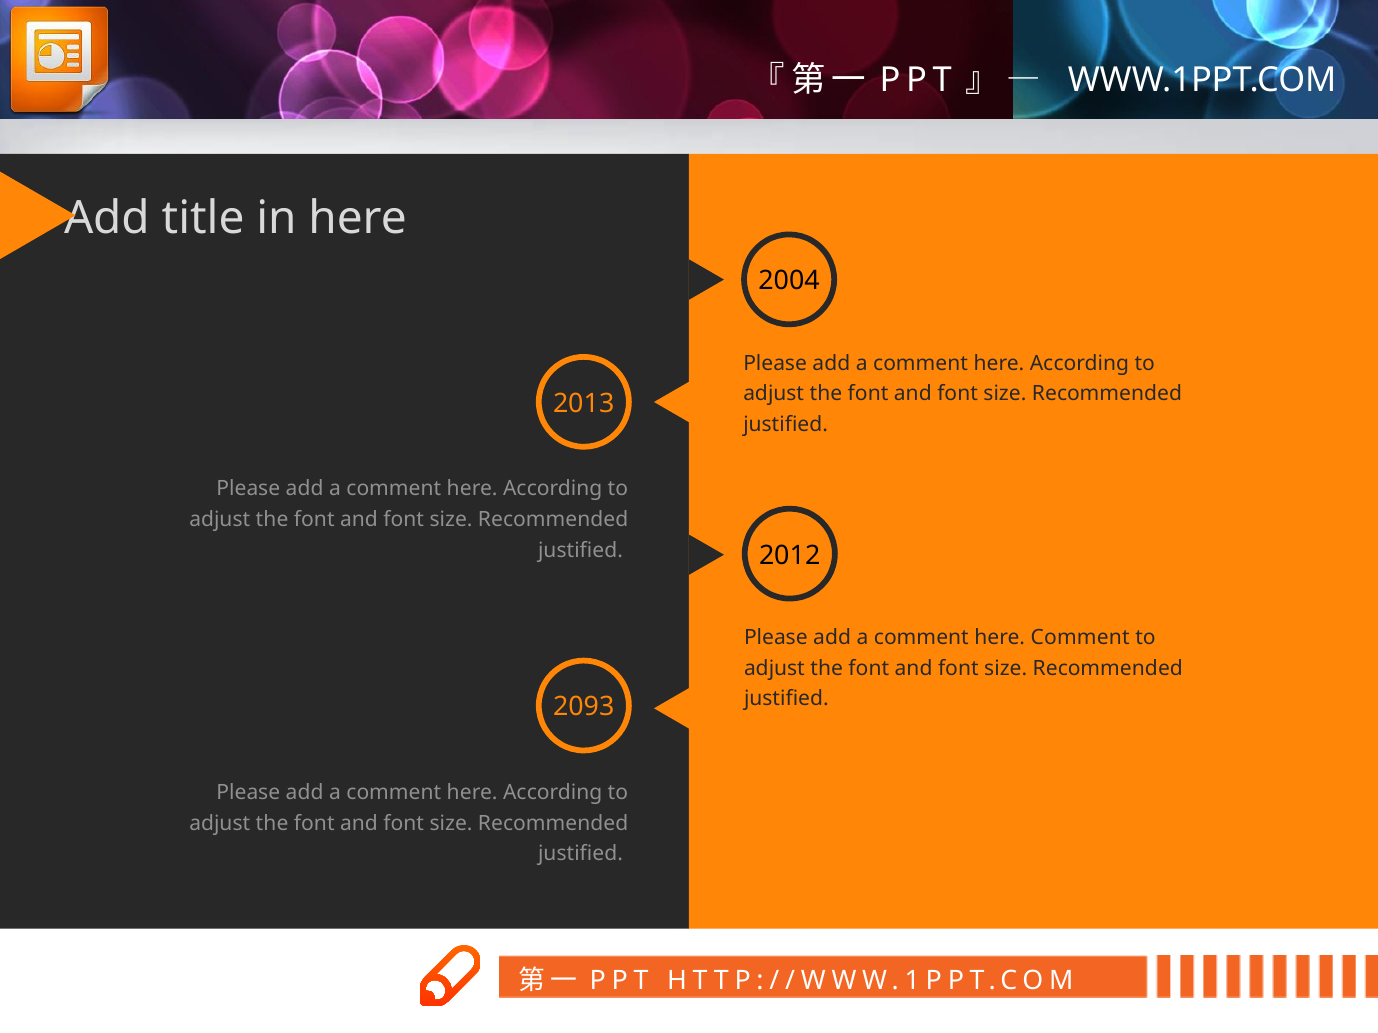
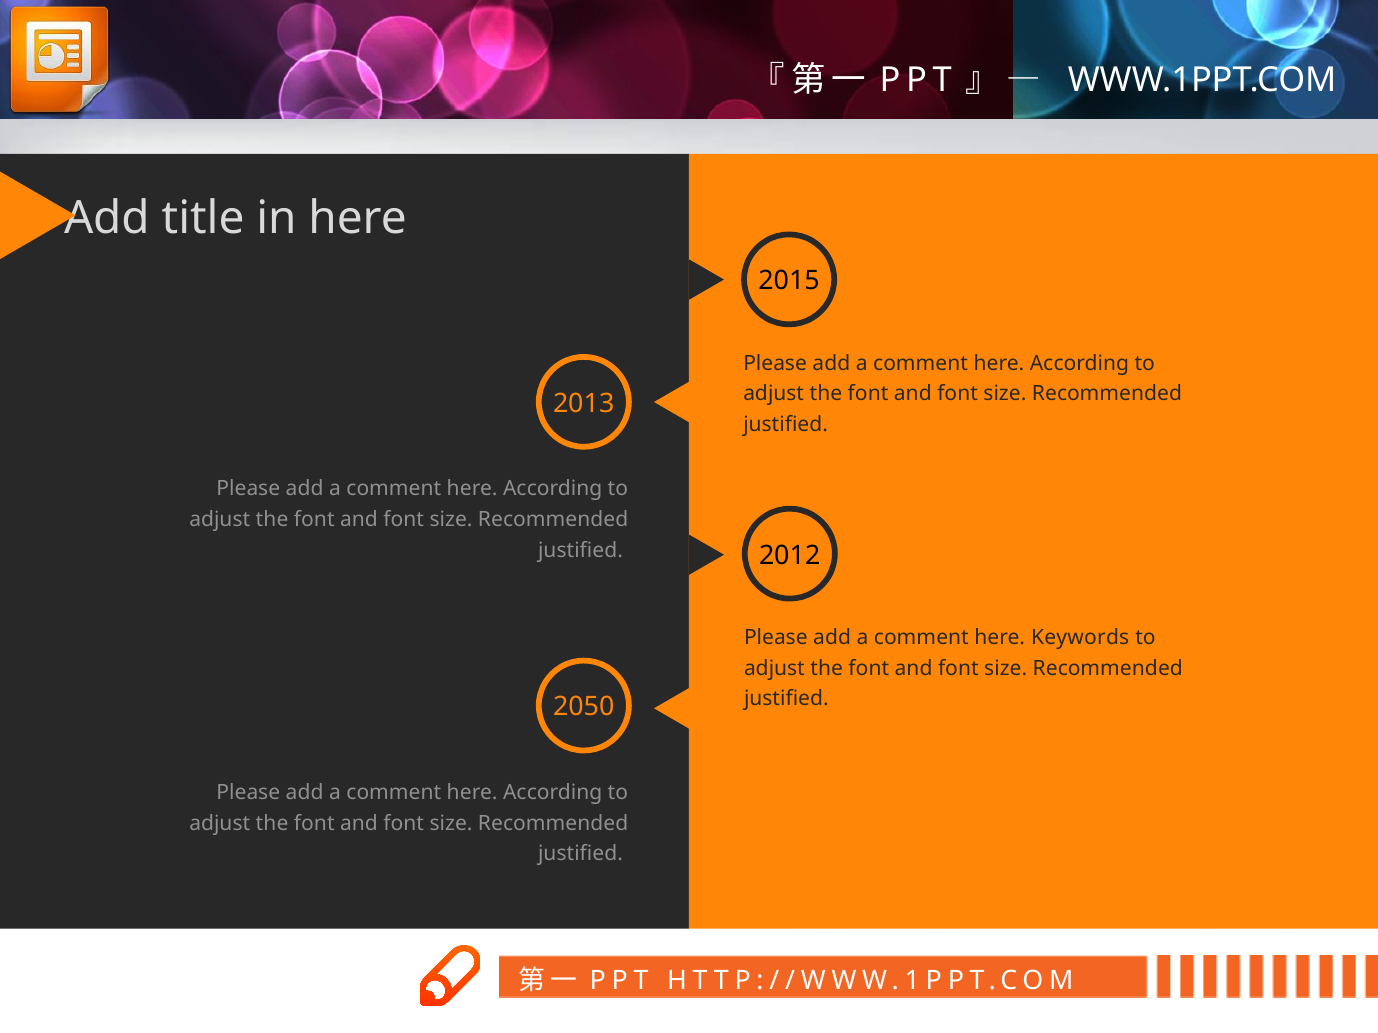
2004: 2004 -> 2015
here Comment: Comment -> Keywords
2093: 2093 -> 2050
